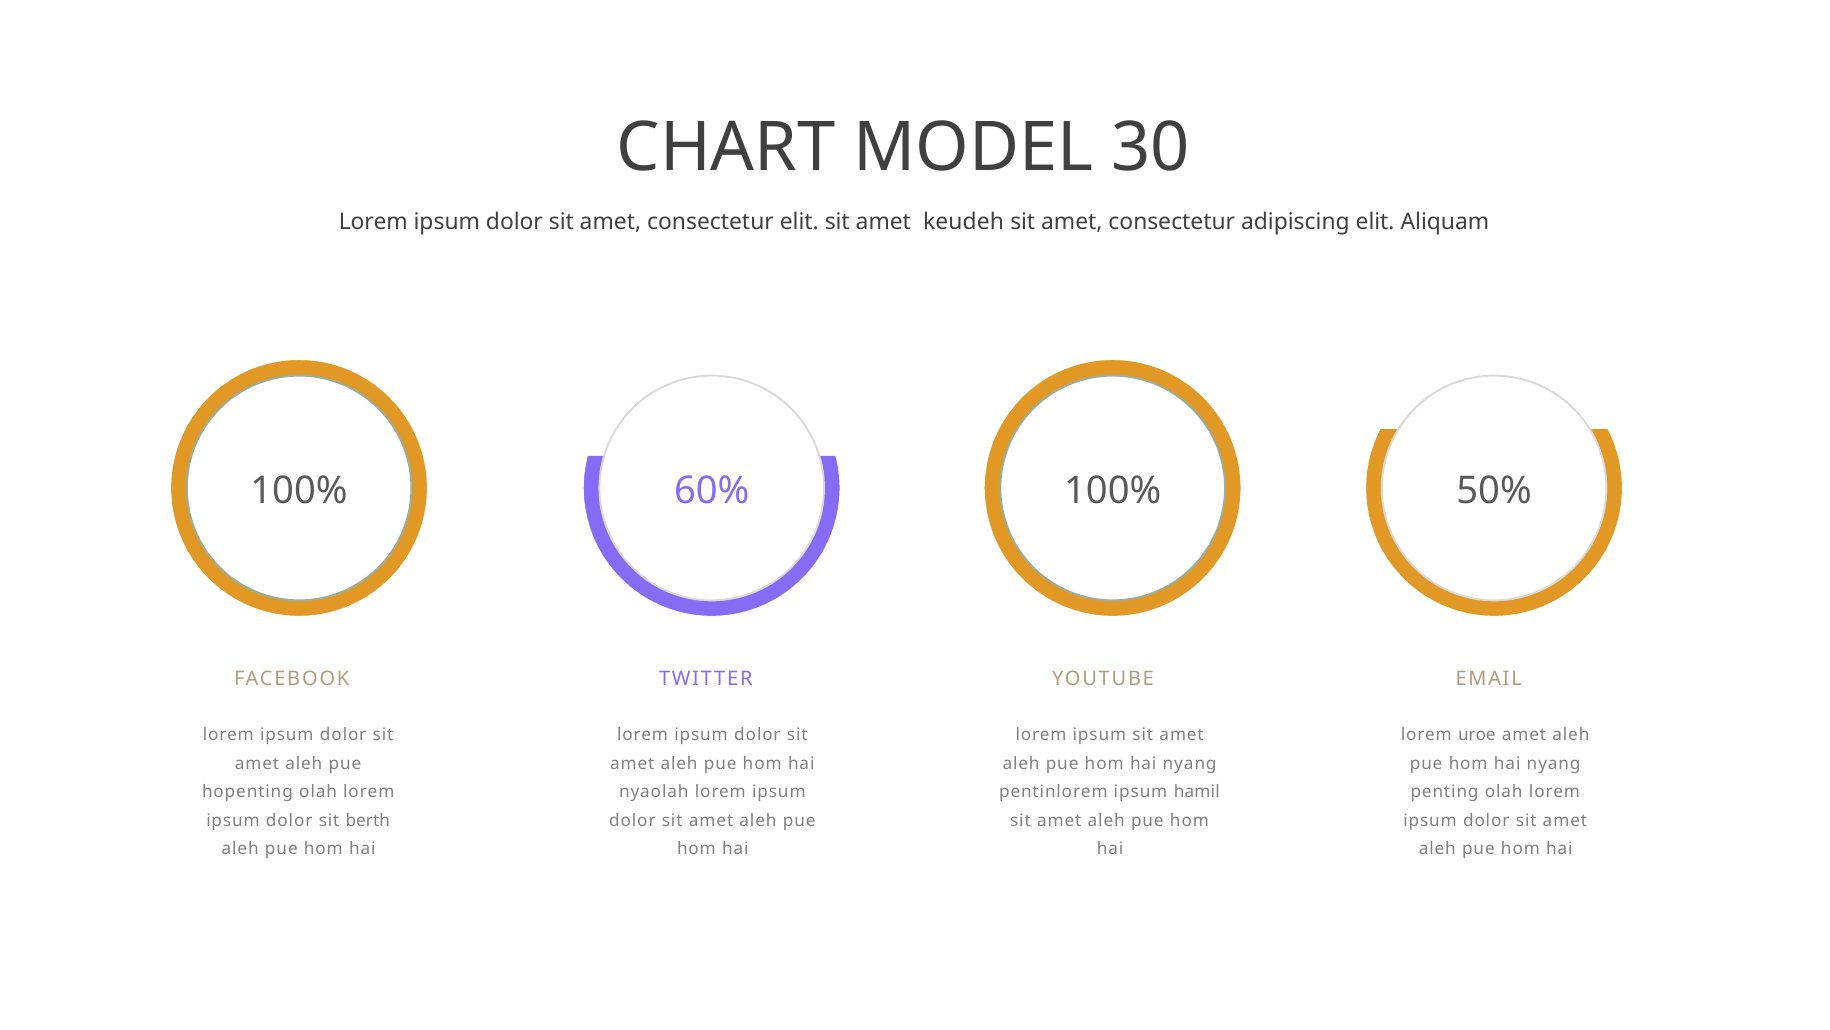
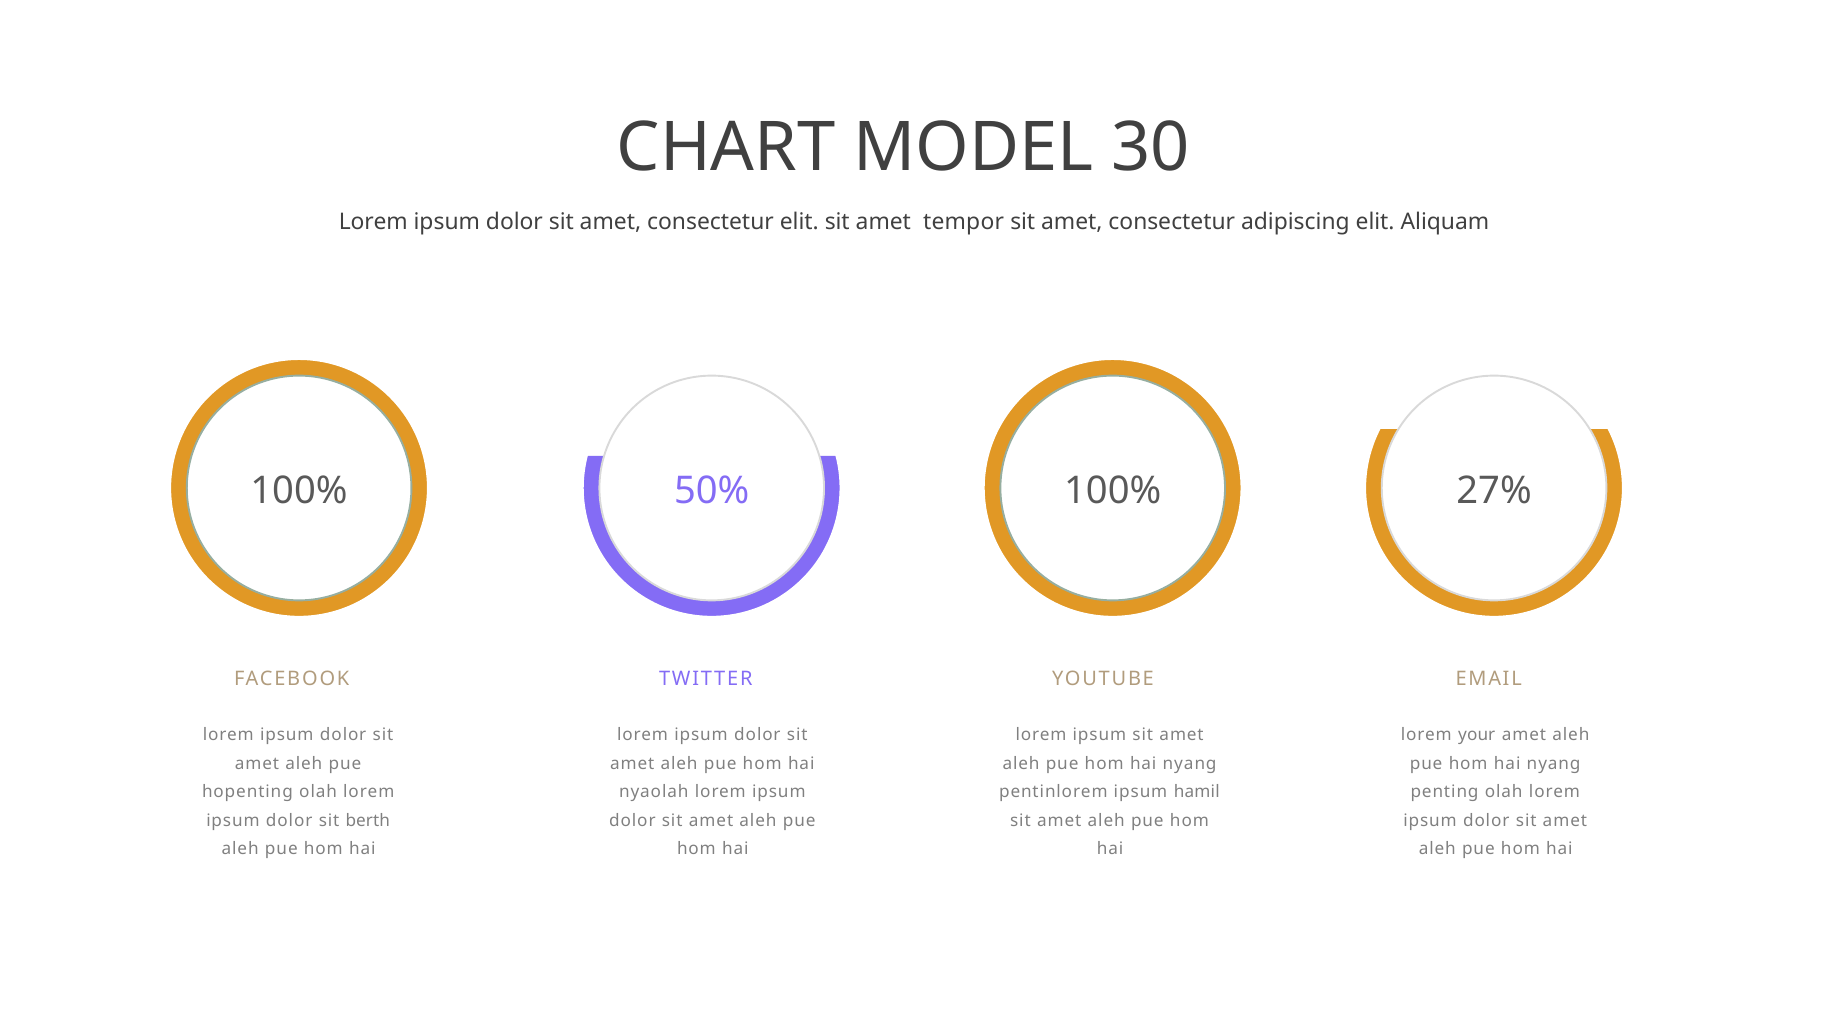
keudeh: keudeh -> tempor
60%: 60% -> 50%
50%: 50% -> 27%
uroe: uroe -> your
